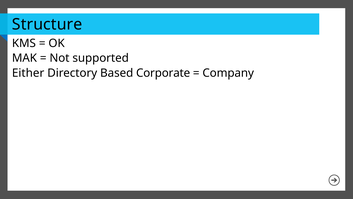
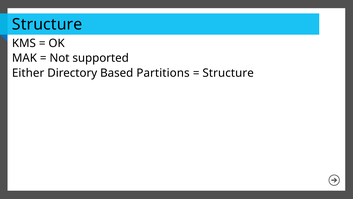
Corporate: Corporate -> Partitions
Company at (228, 73): Company -> Structure
